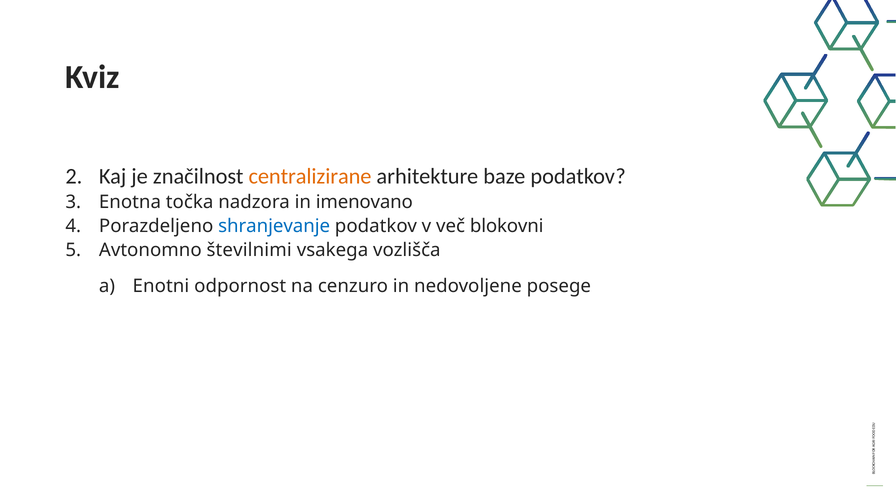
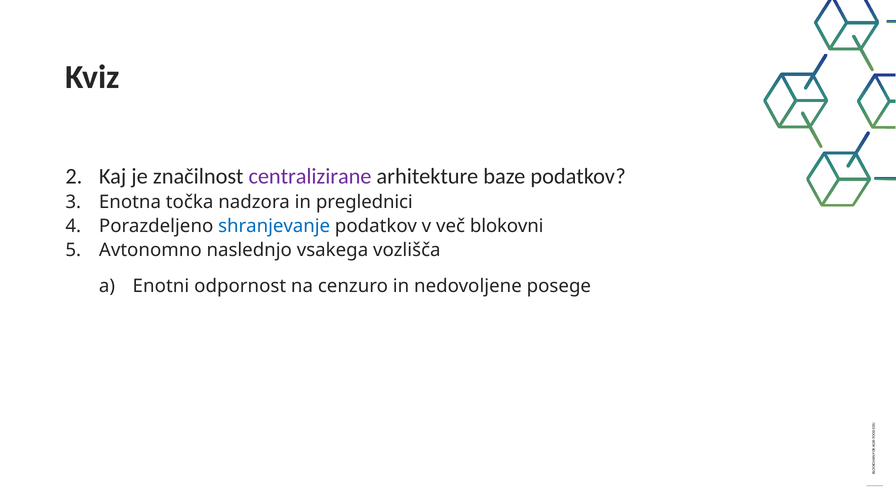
centralizirane colour: orange -> purple
imenovano: imenovano -> preglednici
številnimi: številnimi -> naslednjo
